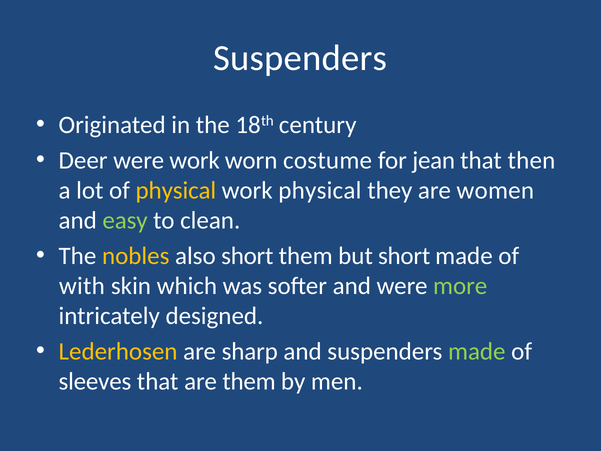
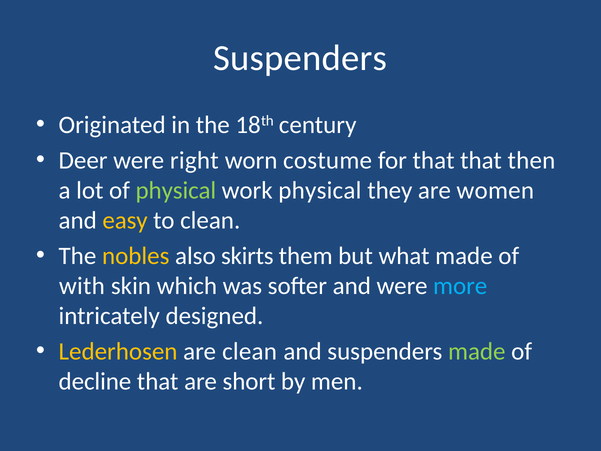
were work: work -> right
for jean: jean -> that
physical at (176, 190) colour: yellow -> light green
easy colour: light green -> yellow
also short: short -> skirts
but short: short -> what
more colour: light green -> light blue
are sharp: sharp -> clean
sleeves: sleeves -> decline
are them: them -> short
